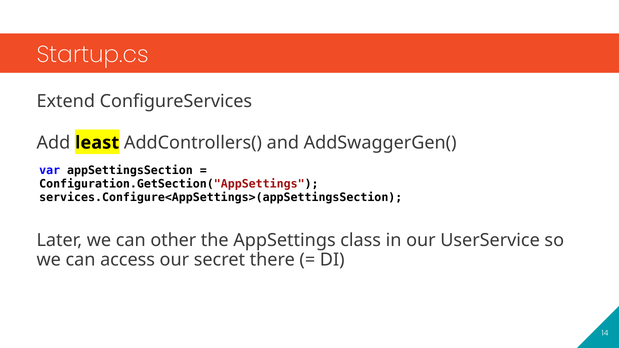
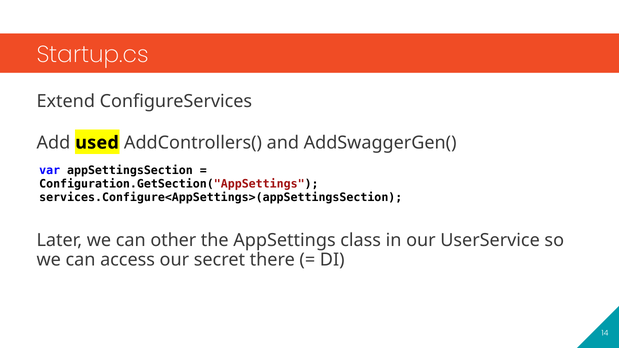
least: least -> used
